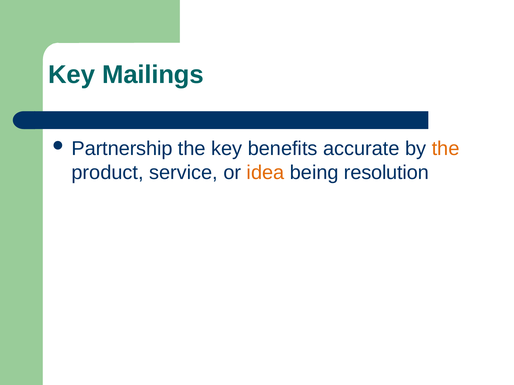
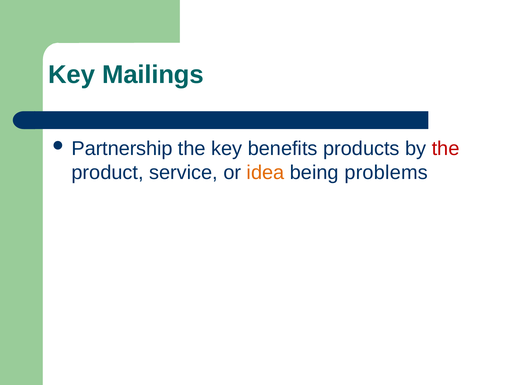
accurate: accurate -> products
the at (446, 149) colour: orange -> red
resolution: resolution -> problems
